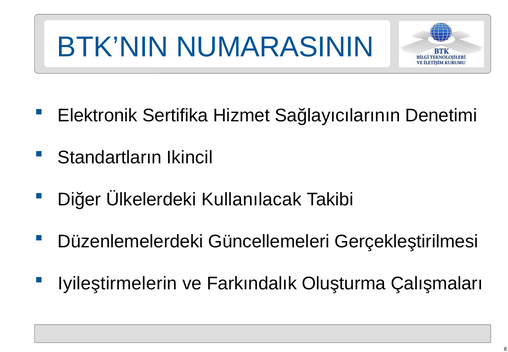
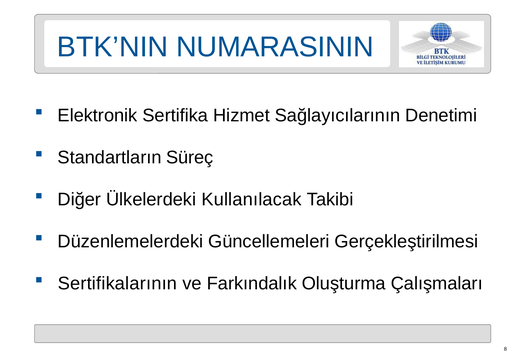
Ikincil: Ikincil -> Süreç
Iyileştirmelerin: Iyileştirmelerin -> Sertifikalarının
